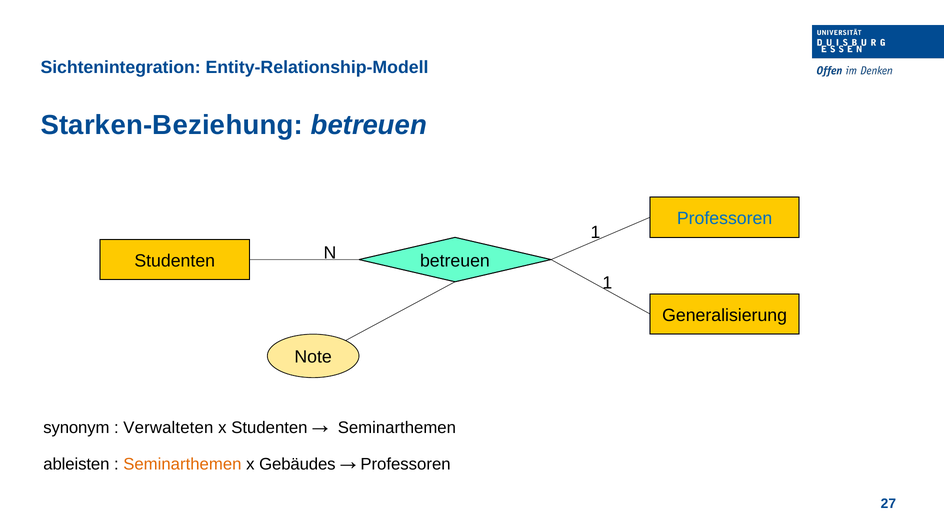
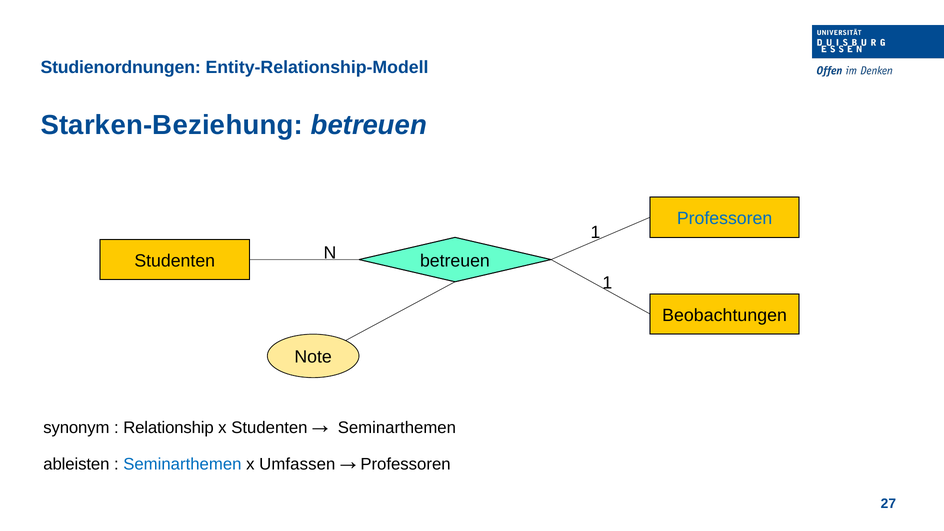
Sichtenintegration: Sichtenintegration -> Studienordnungen
Generalisierung: Generalisierung -> Beobachtungen
Verwalteten: Verwalteten -> Relationship
Seminarthemen at (182, 464) colour: orange -> blue
Gebäudes: Gebäudes -> Umfassen
